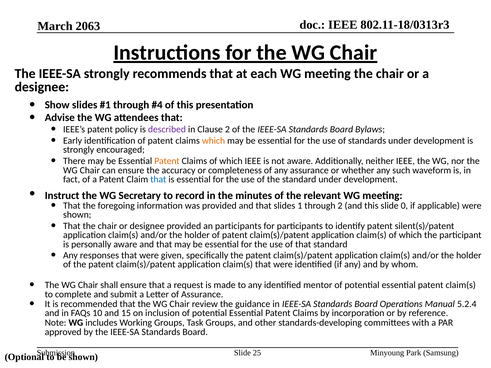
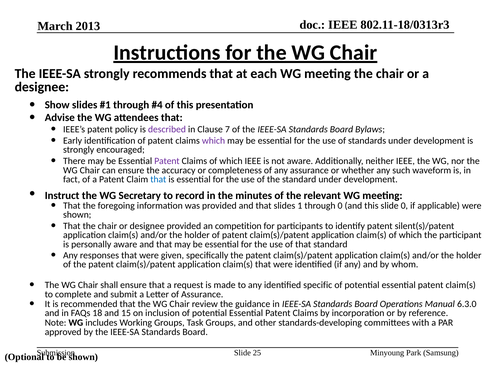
2063: 2063 -> 2013
Clause 2: 2 -> 7
which at (213, 141) colour: orange -> purple
Patent at (167, 161) colour: orange -> purple
through 2: 2 -> 0
an participants: participants -> competition
mentor: mentor -> specific
5.2.4: 5.2.4 -> 6.3.0
10: 10 -> 18
